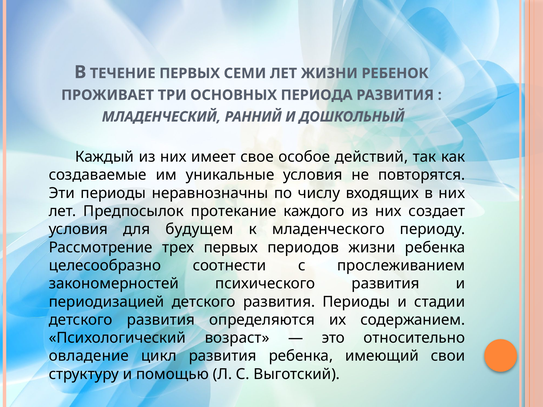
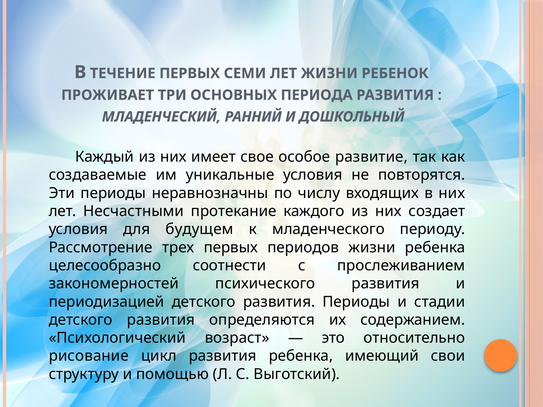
действий: действий -> развитие
Предпосылок: Предпосылок -> Несчастными
овладение: овладение -> рисование
